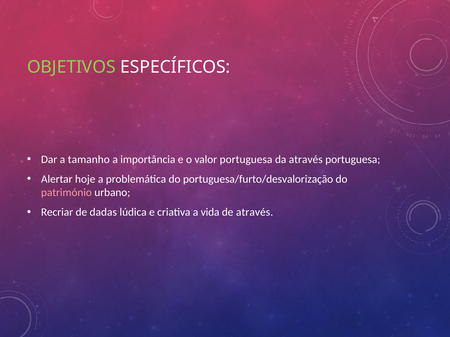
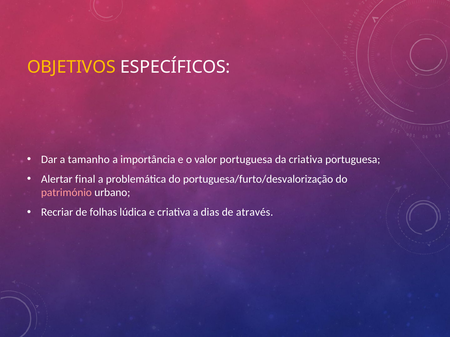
OBJETIVOS colour: light green -> yellow
da através: através -> criativa
hoje: hoje -> final
dadas: dadas -> folhas
vida: vida -> dias
